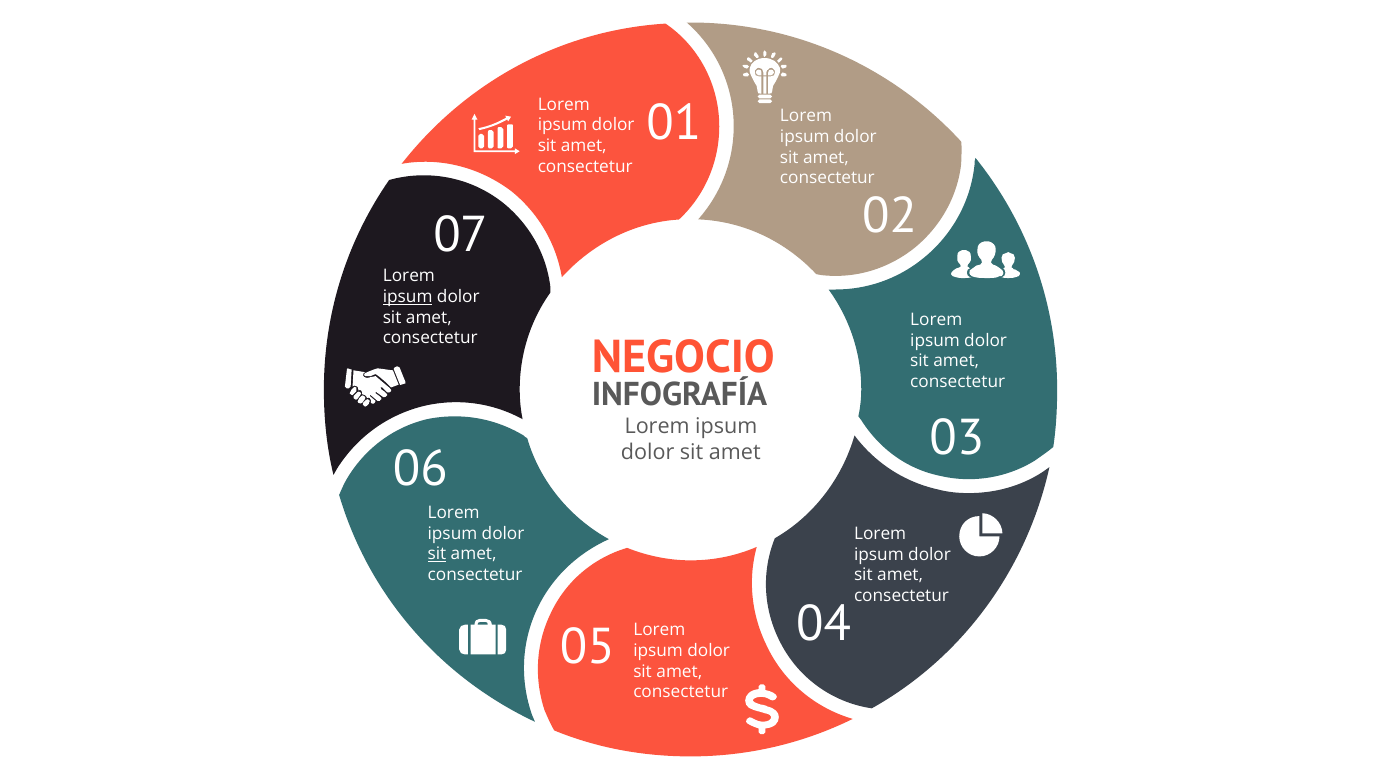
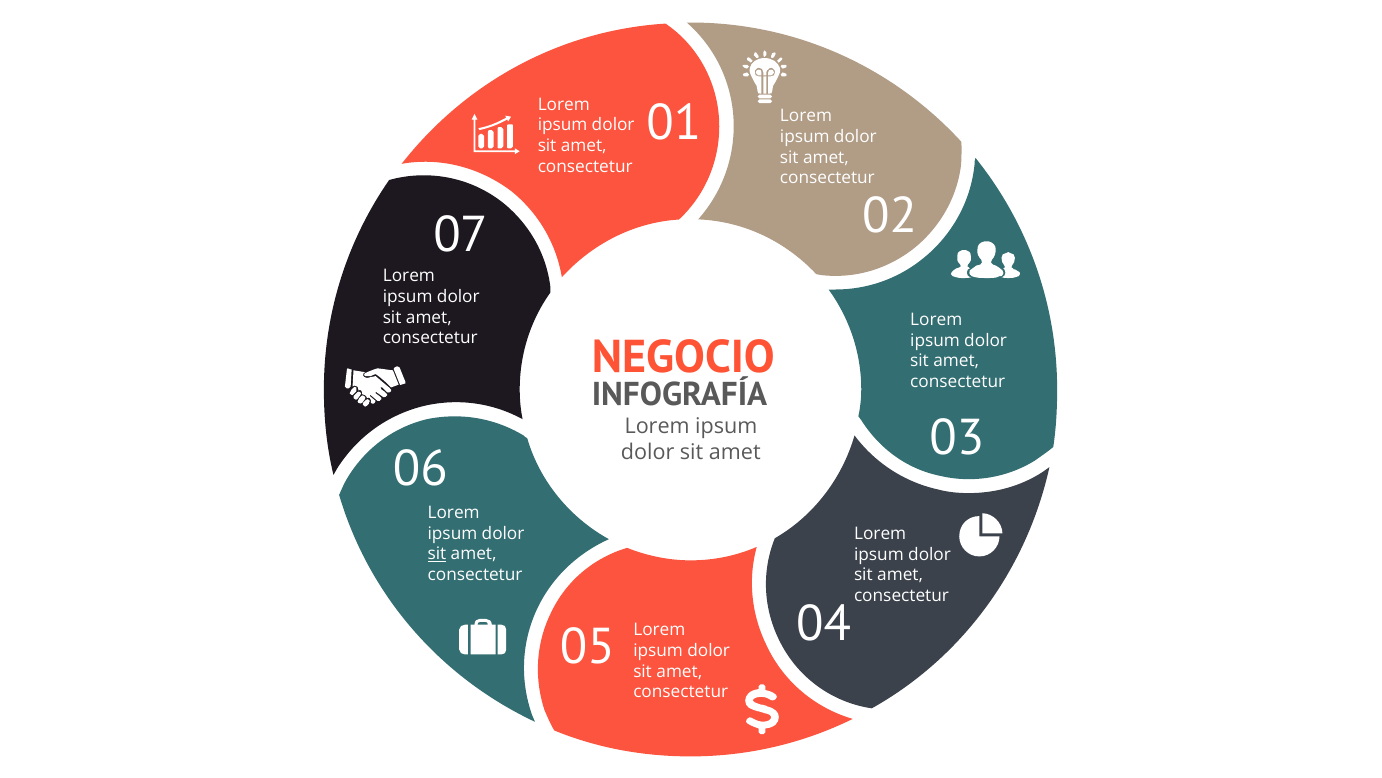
ipsum at (408, 296) underline: present -> none
